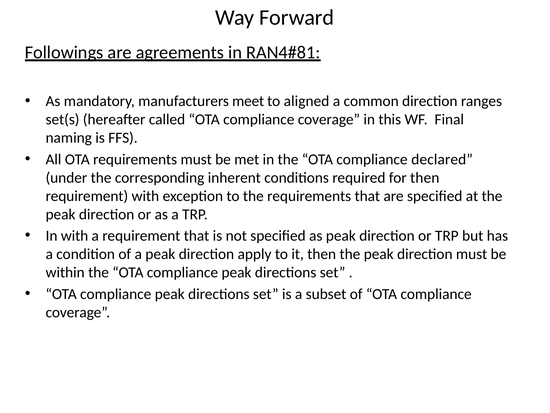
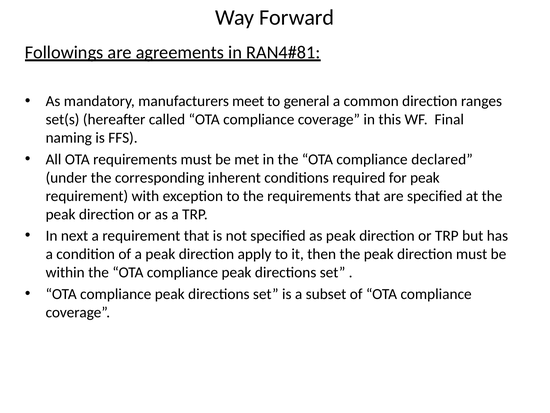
aligned: aligned -> general
for then: then -> peak
In with: with -> next
